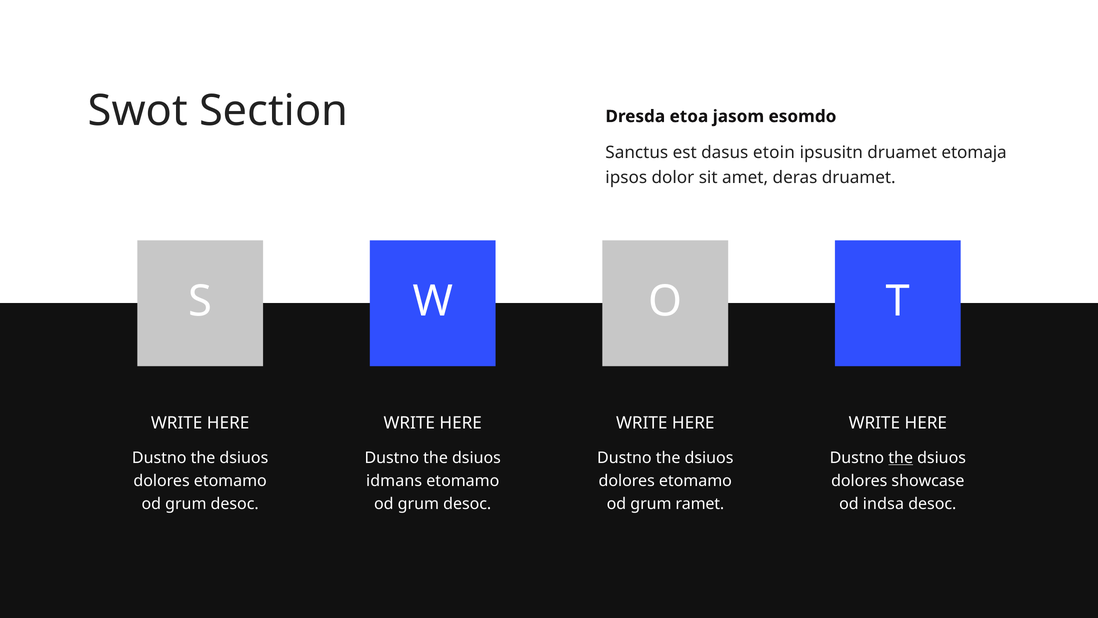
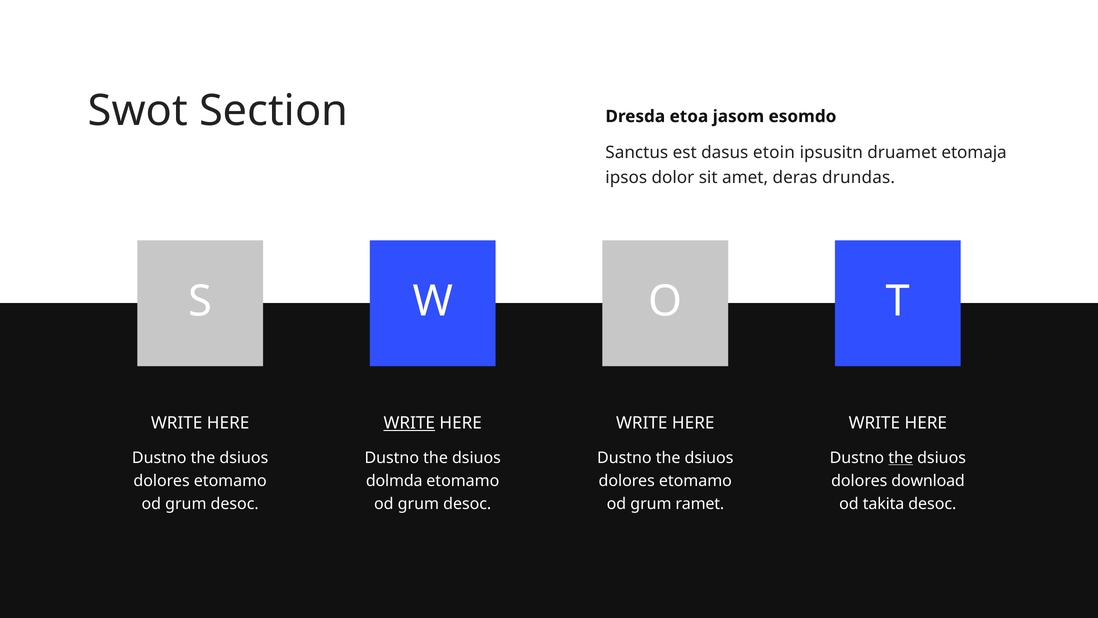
deras druamet: druamet -> drundas
WRITE at (409, 423) underline: none -> present
idmans: idmans -> dolmda
showcase: showcase -> download
indsa: indsa -> takita
